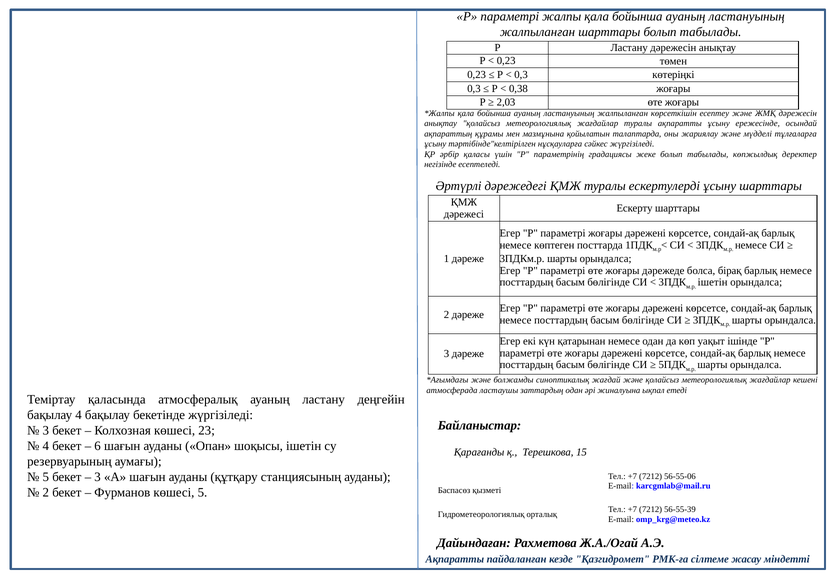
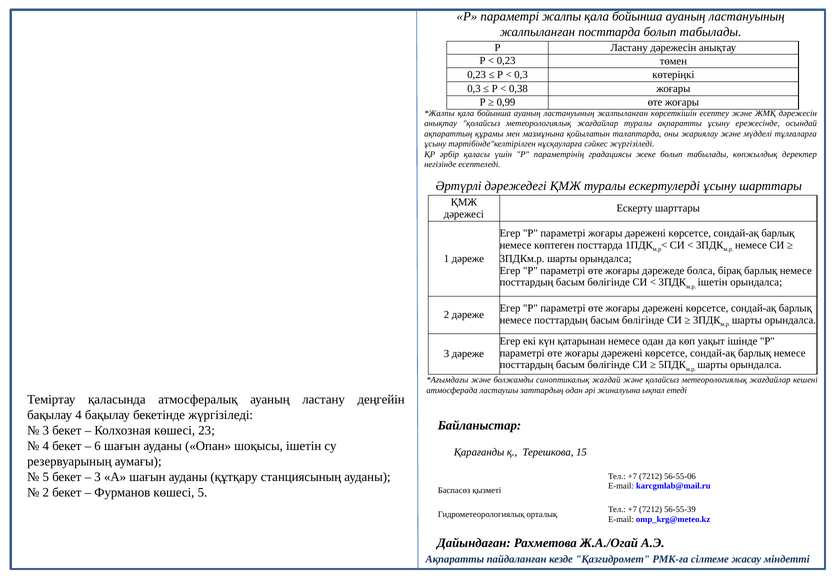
жалпыланған шарттары: шарттары -> посттарда
2,03: 2,03 -> 0,99
